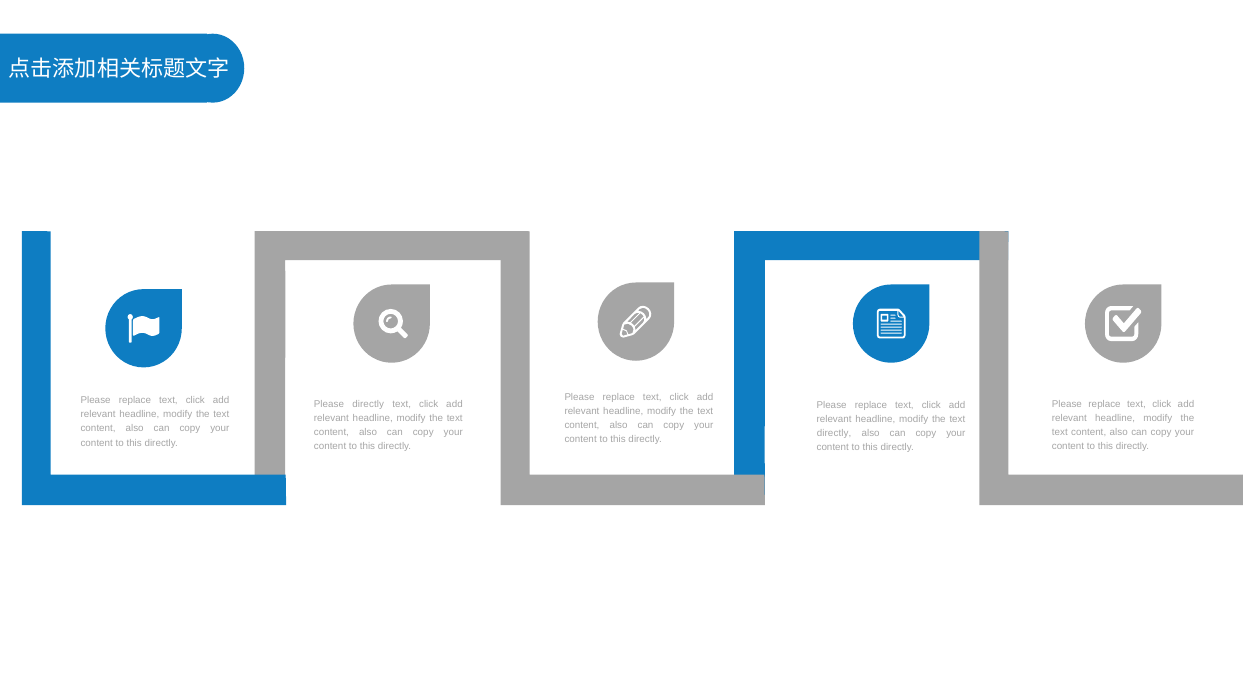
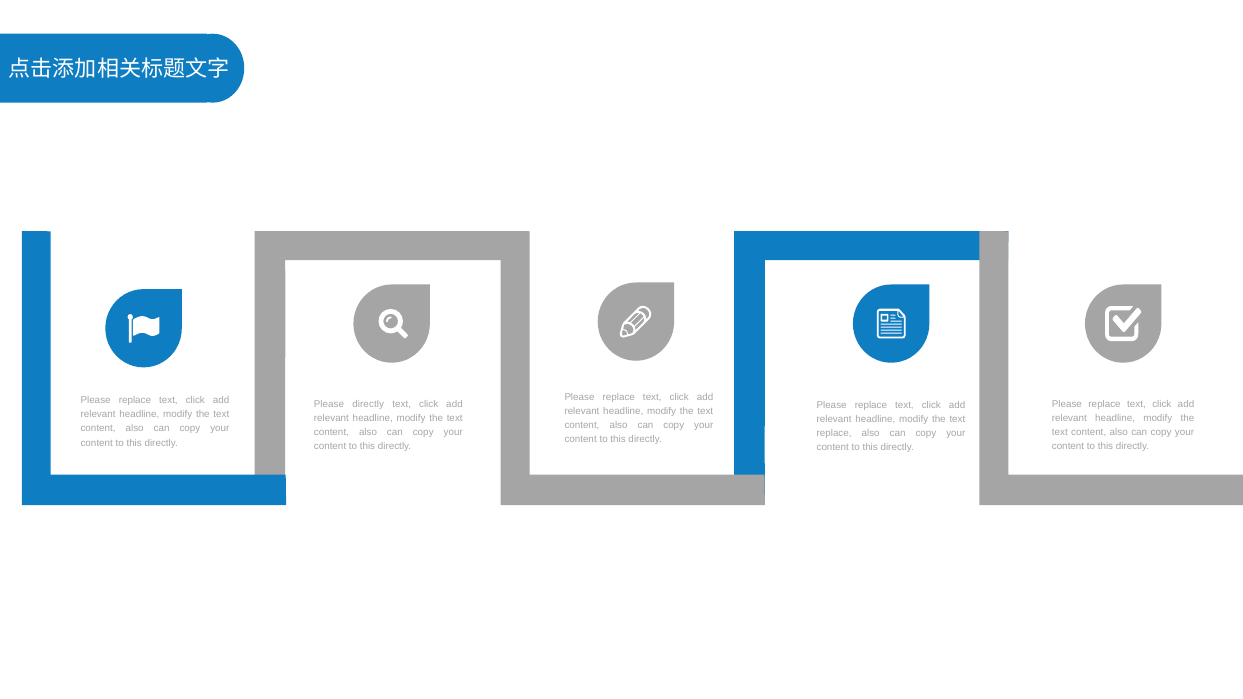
directly at (834, 433): directly -> replace
